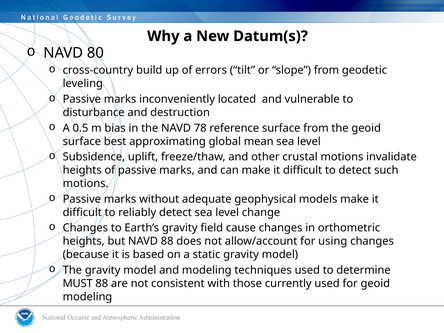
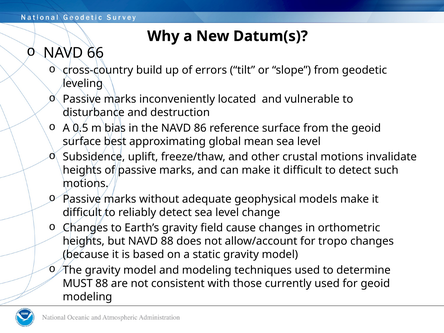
80: 80 -> 66
78: 78 -> 86
using: using -> tropo
